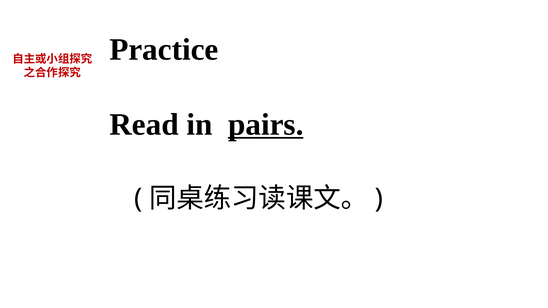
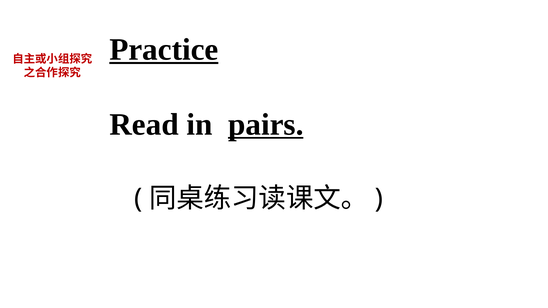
Practice underline: none -> present
